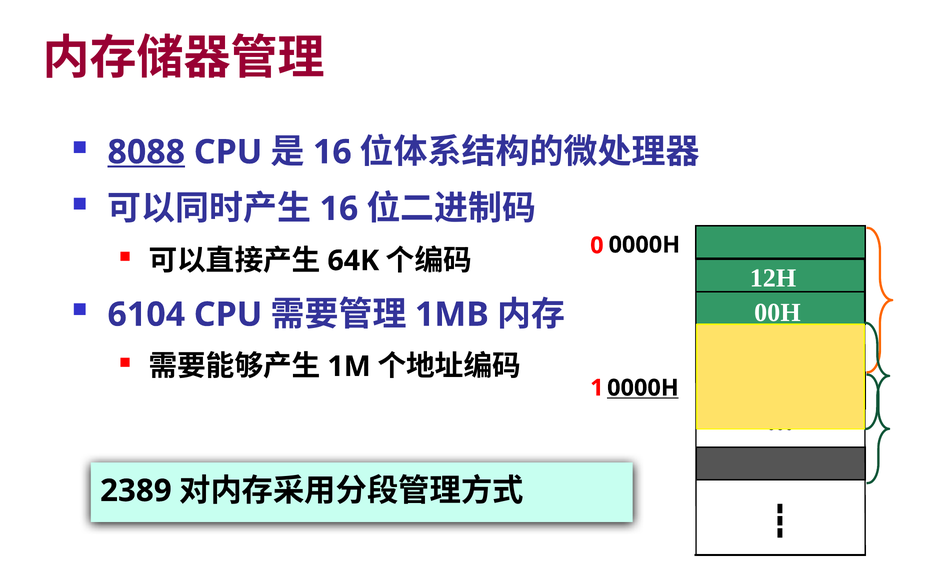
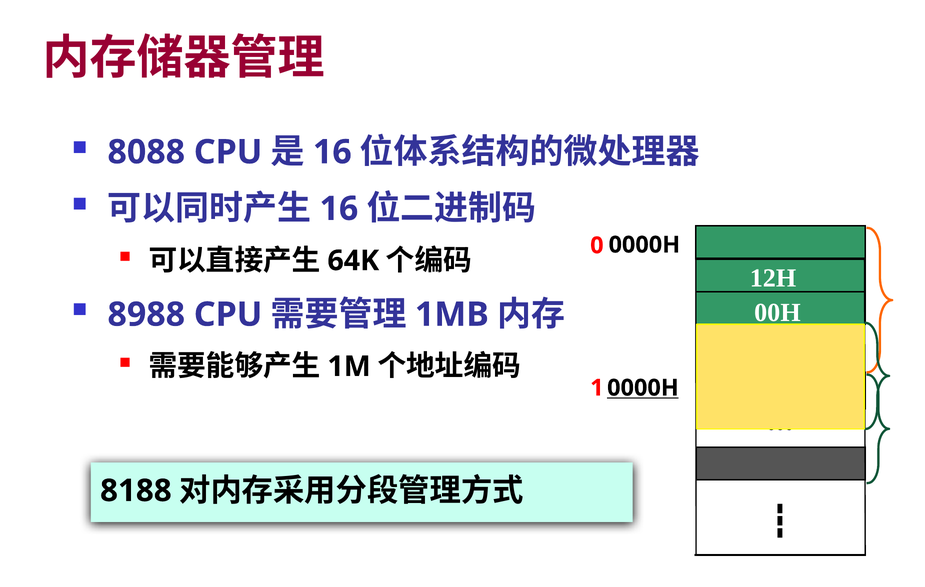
8088 underline: present -> none
6104: 6104 -> 8988
2389: 2389 -> 8188
